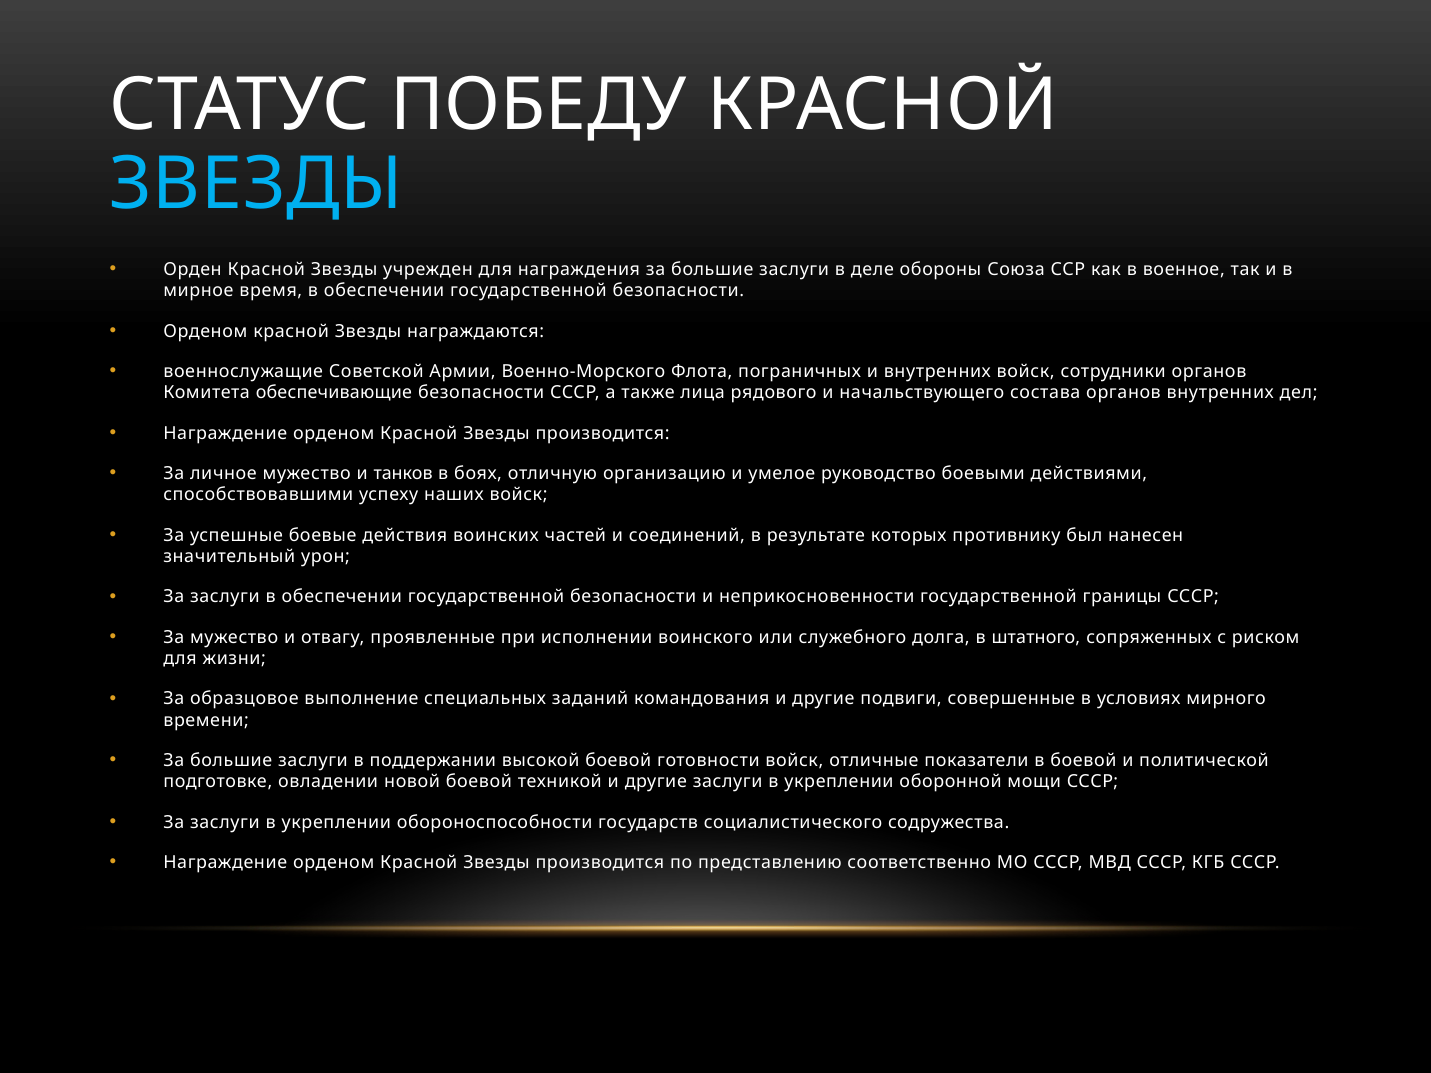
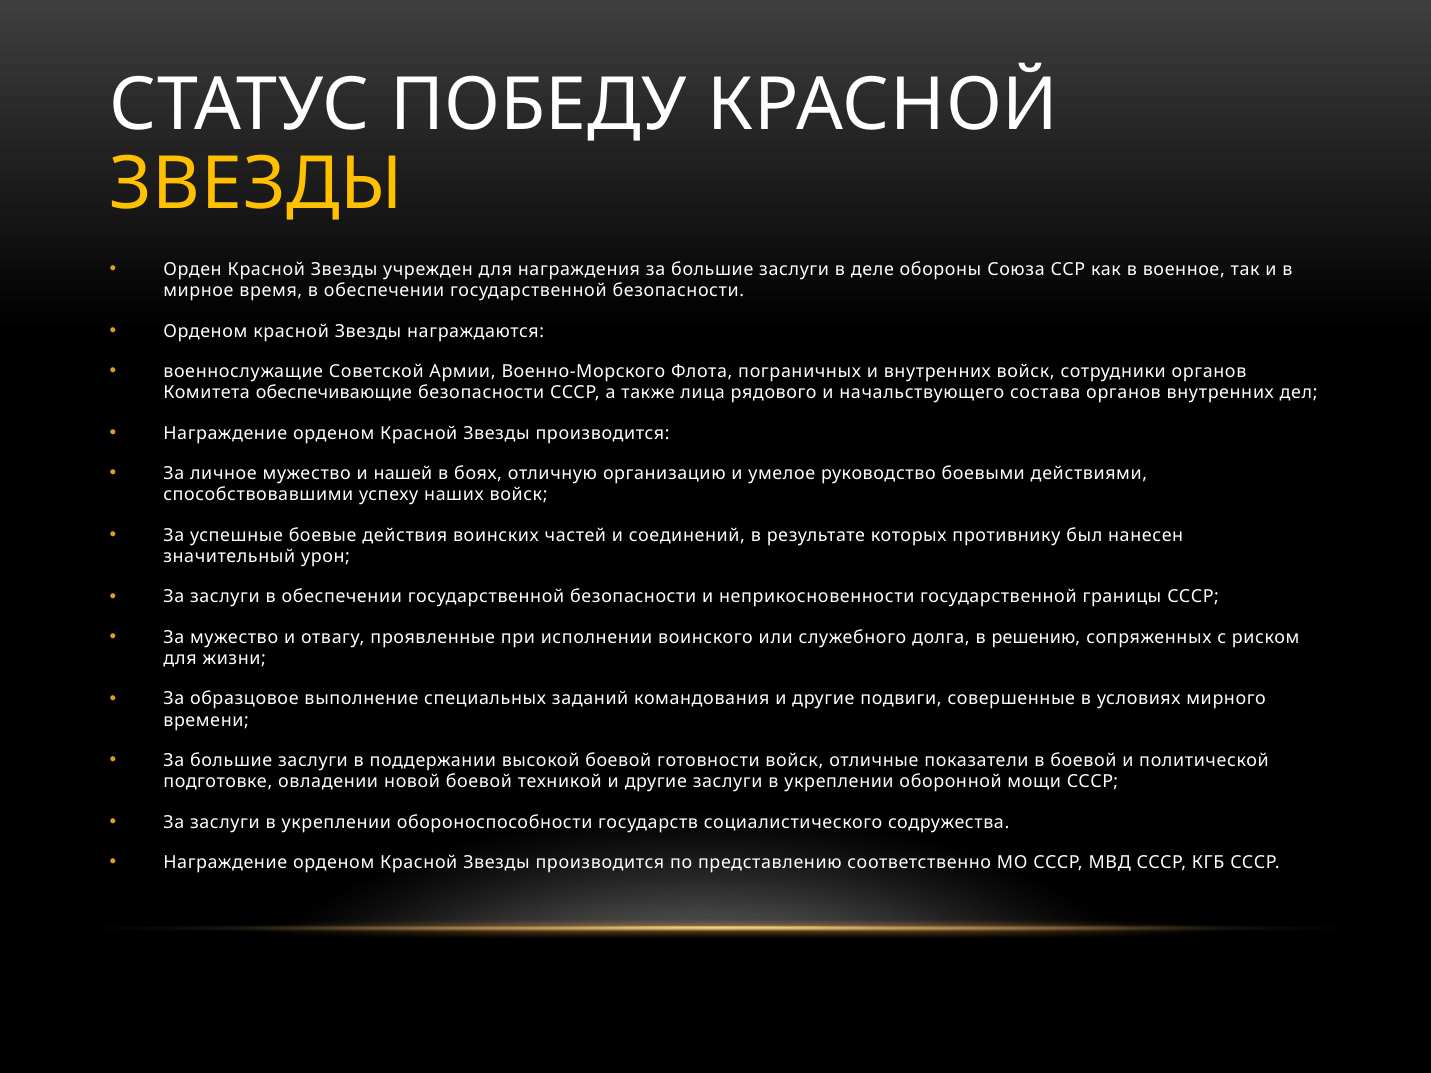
ЗВЕЗДЫ at (256, 185) colour: light blue -> yellow
танков: танков -> нашей
штатного: штатного -> решению
